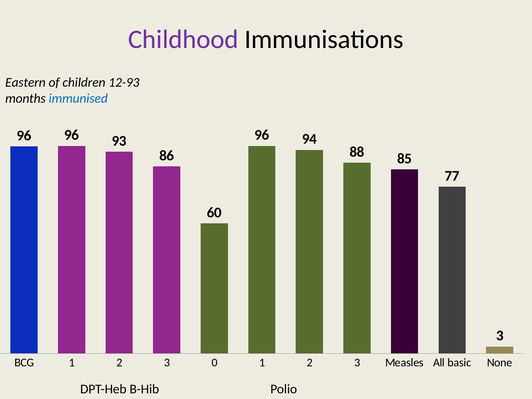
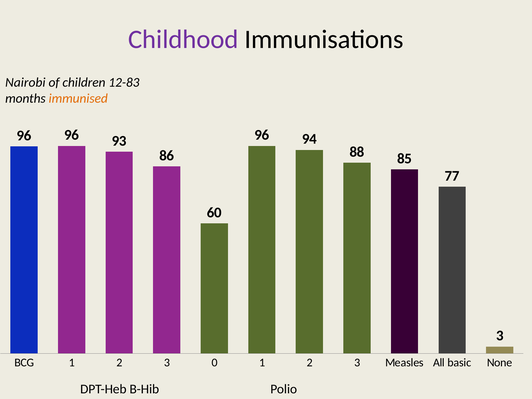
Eastern: Eastern -> Nairobi
12-93: 12-93 -> 12-83
immunised colour: blue -> orange
